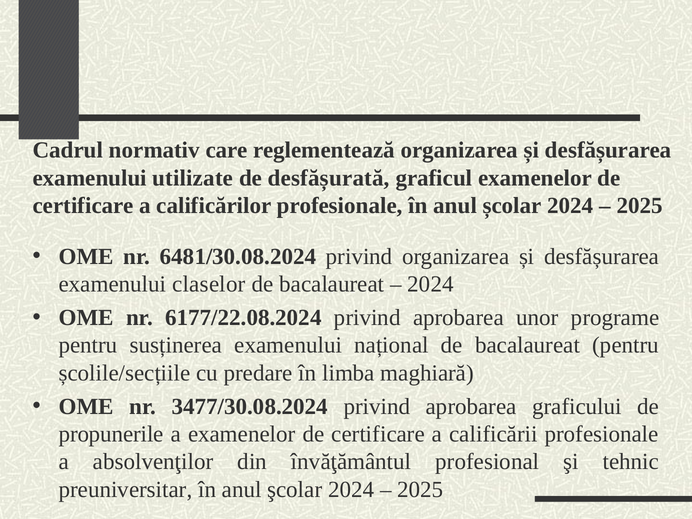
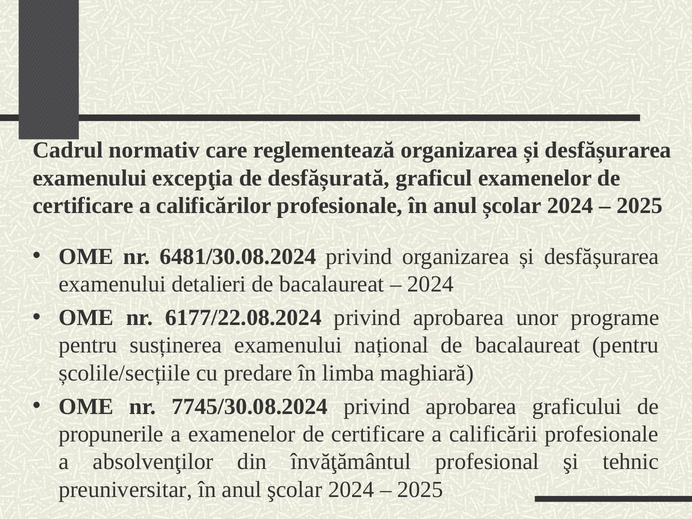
utilizate: utilizate -> excepţia
claselor: claselor -> detalieri
3477/30.08.2024: 3477/30.08.2024 -> 7745/30.08.2024
